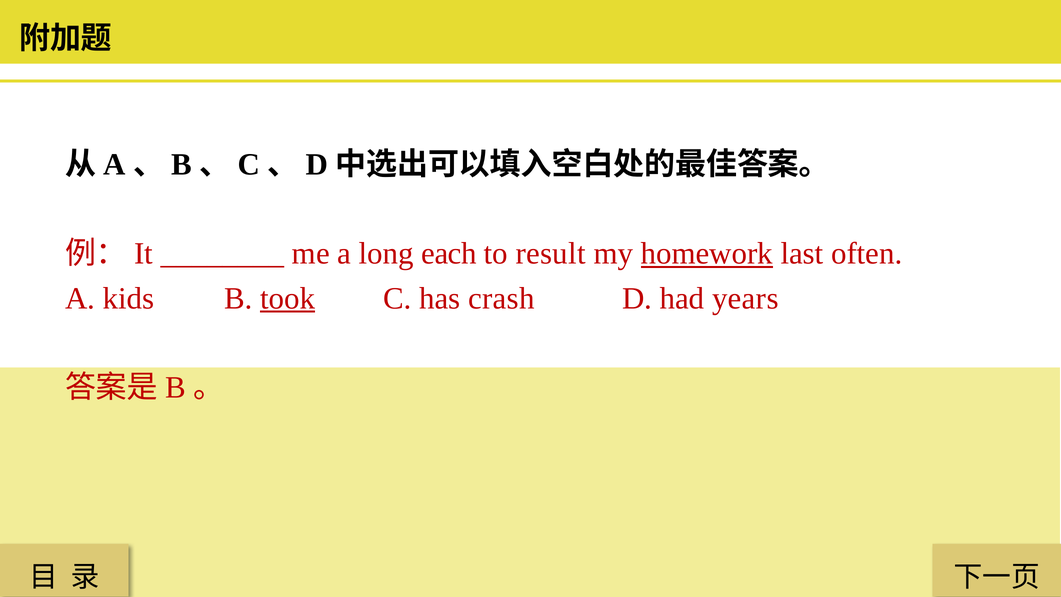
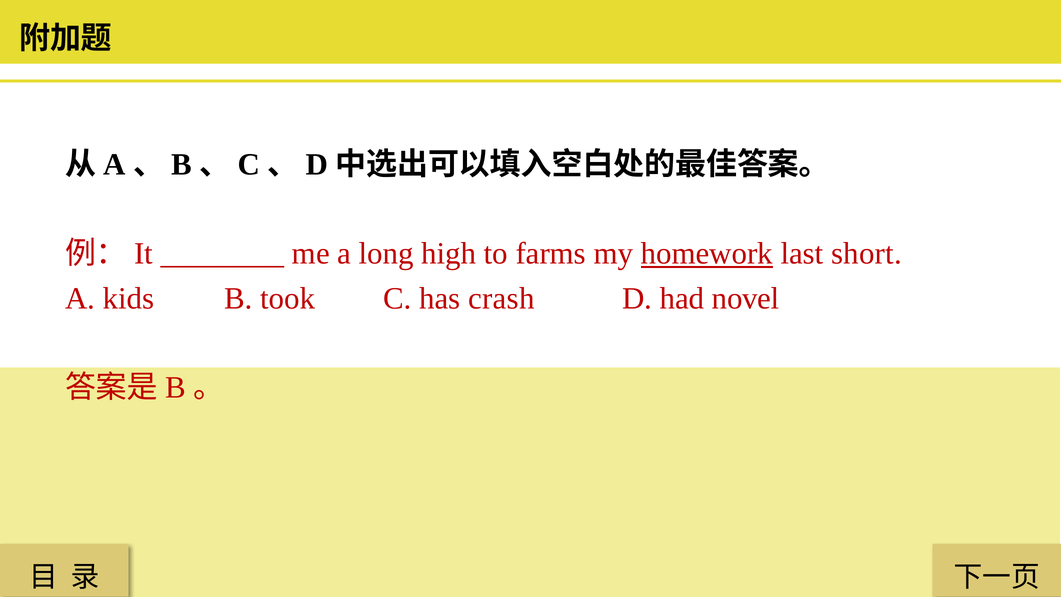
each: each -> high
result: result -> farms
often: often -> short
took underline: present -> none
years: years -> novel
